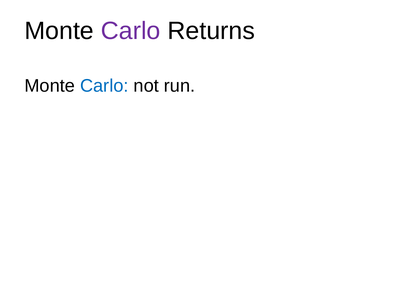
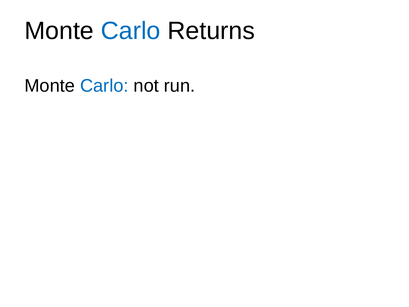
Carlo at (131, 31) colour: purple -> blue
